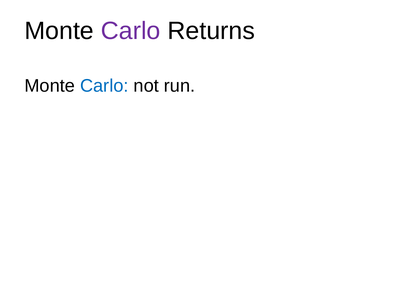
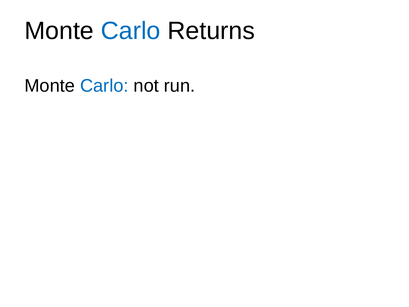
Carlo at (131, 31) colour: purple -> blue
